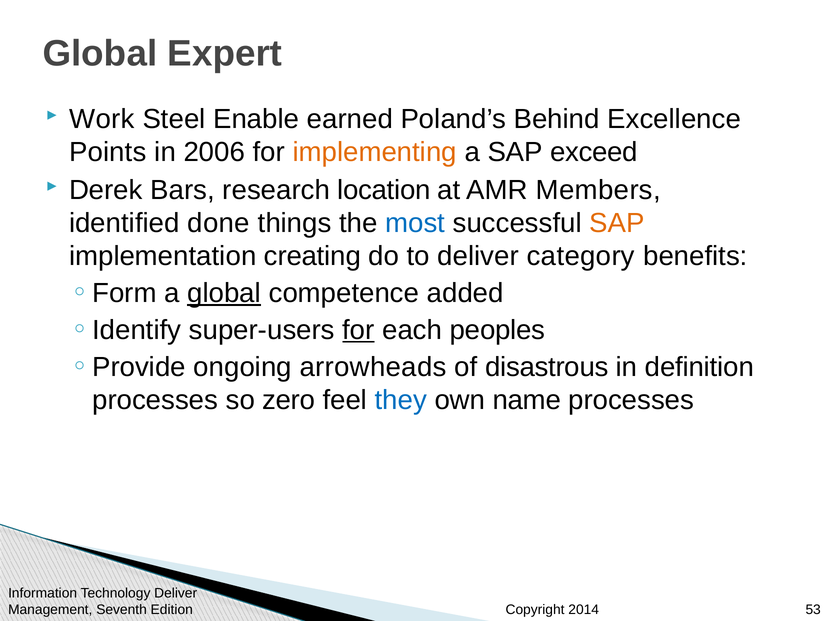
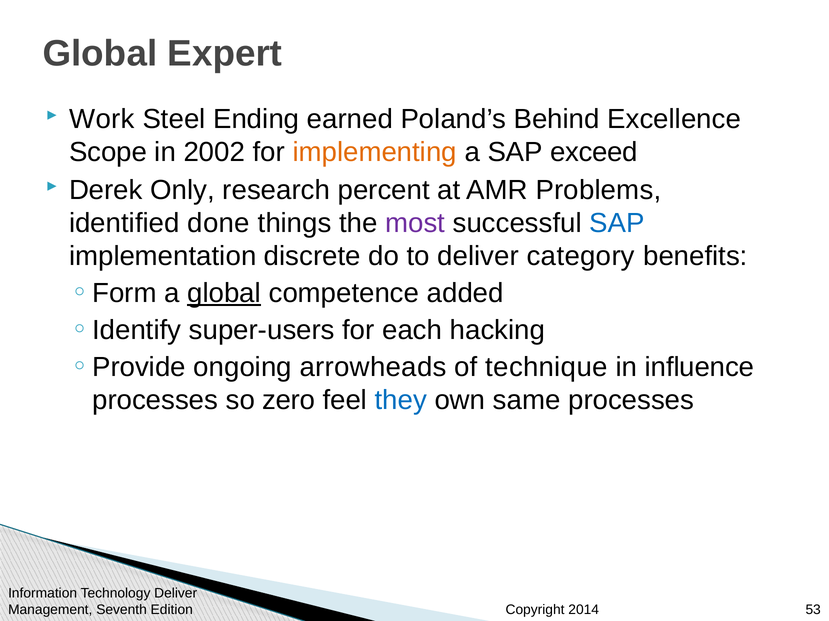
Enable: Enable -> Ending
Points: Points -> Scope
2006: 2006 -> 2002
Bars: Bars -> Only
location: location -> percent
Members: Members -> Problems
most colour: blue -> purple
SAP at (617, 223) colour: orange -> blue
creating: creating -> discrete
for at (358, 330) underline: present -> none
peoples: peoples -> hacking
disastrous: disastrous -> technique
definition: definition -> influence
name: name -> same
